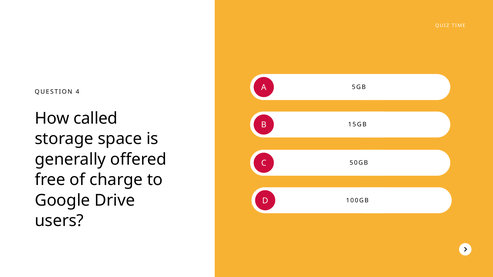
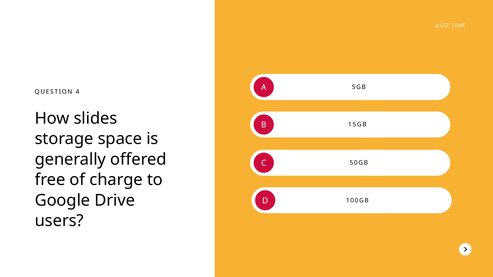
called: called -> slides
